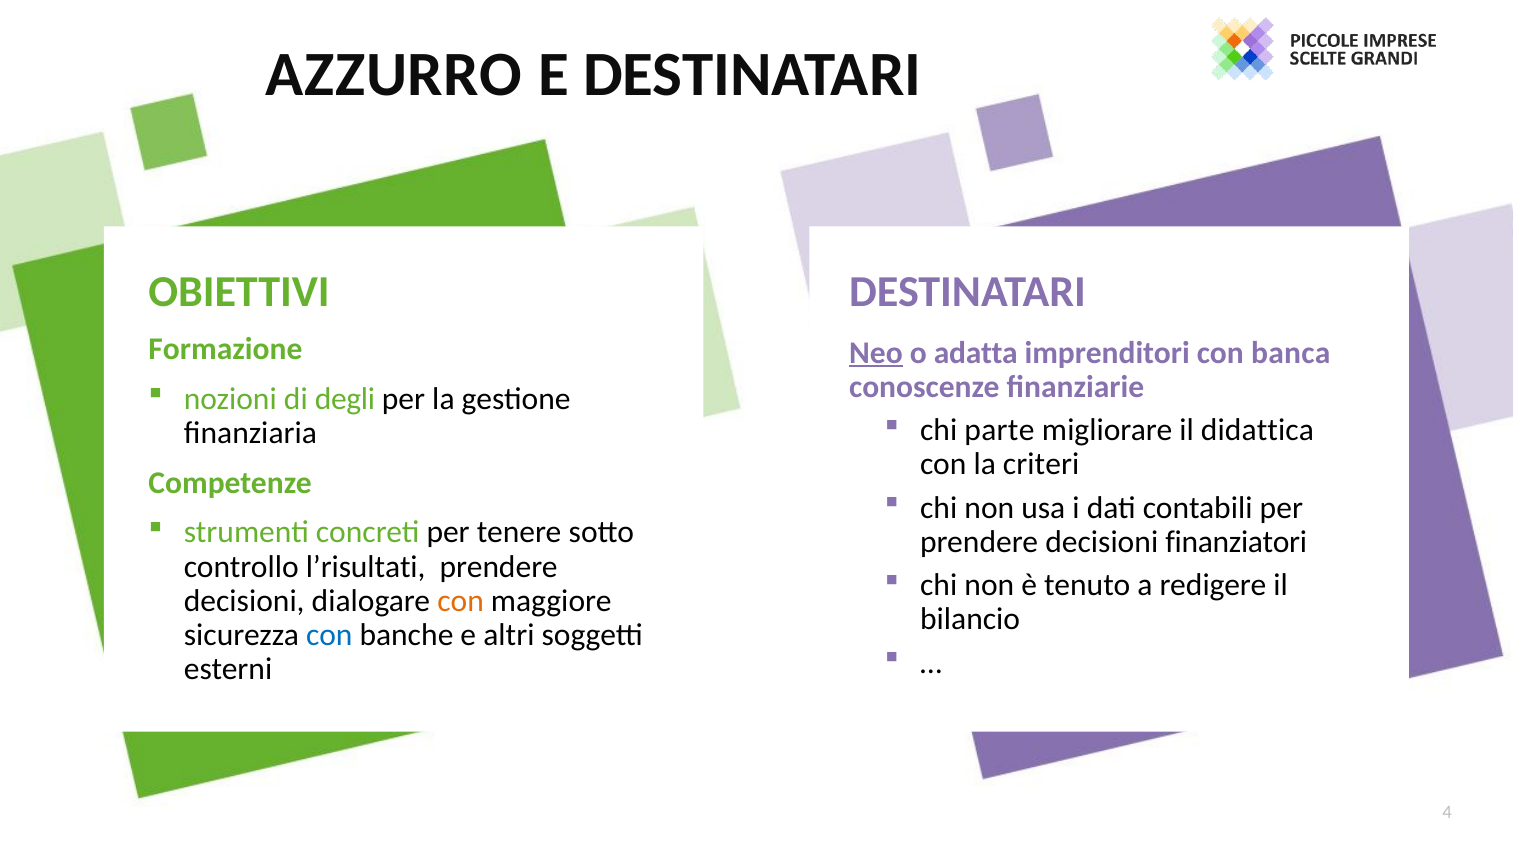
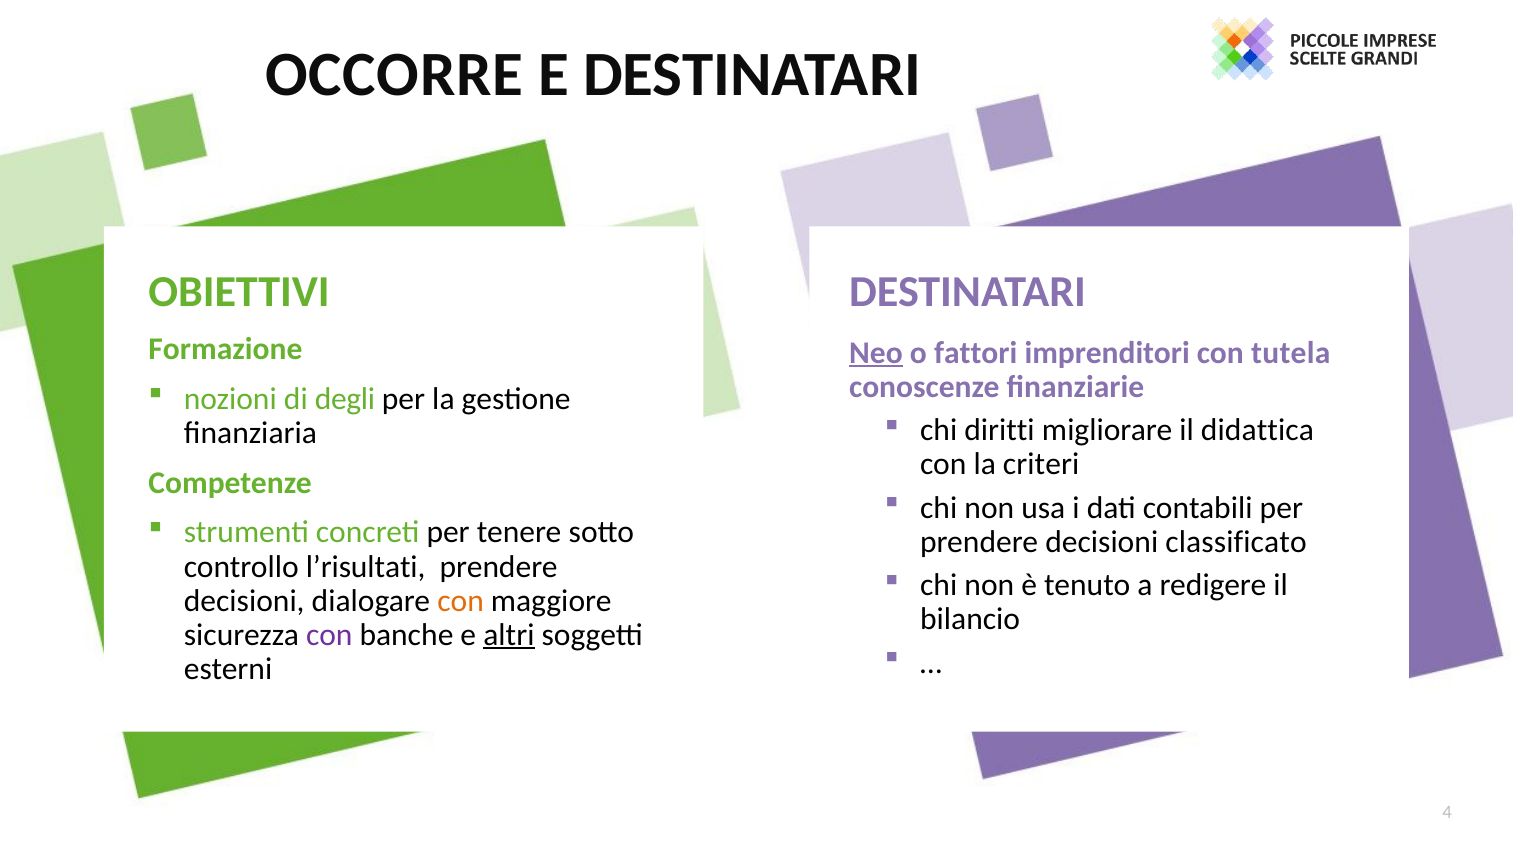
AZZURRO: AZZURRO -> OCCORRE
adatta: adatta -> fattori
banca: banca -> tutela
parte: parte -> diritti
finanziatori: finanziatori -> classificato
con at (329, 635) colour: blue -> purple
altri underline: none -> present
